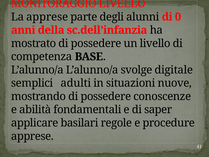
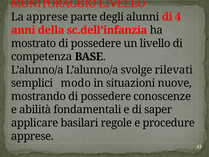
0: 0 -> 4
digitale: digitale -> rilevati
adulti: adulti -> modo
